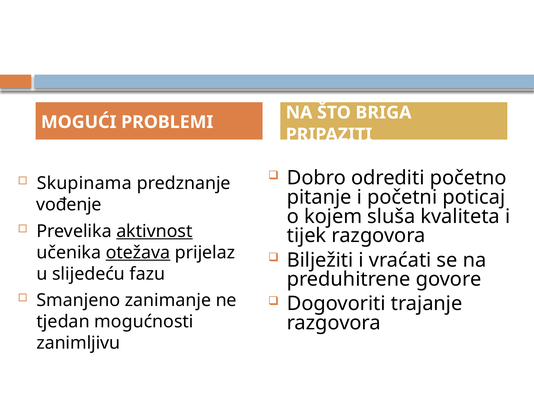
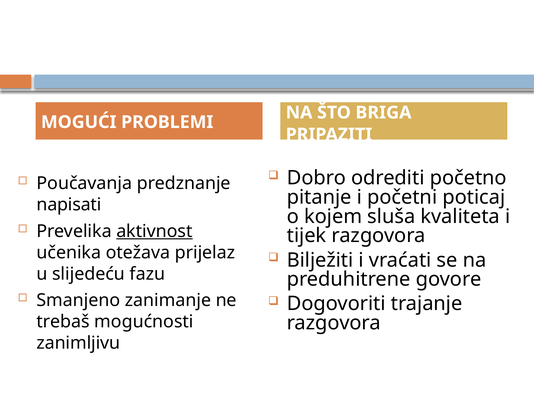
Skupinama: Skupinama -> Poučavanja
vođenje: vođenje -> napisati
otežava underline: present -> none
tjedan: tjedan -> trebaš
